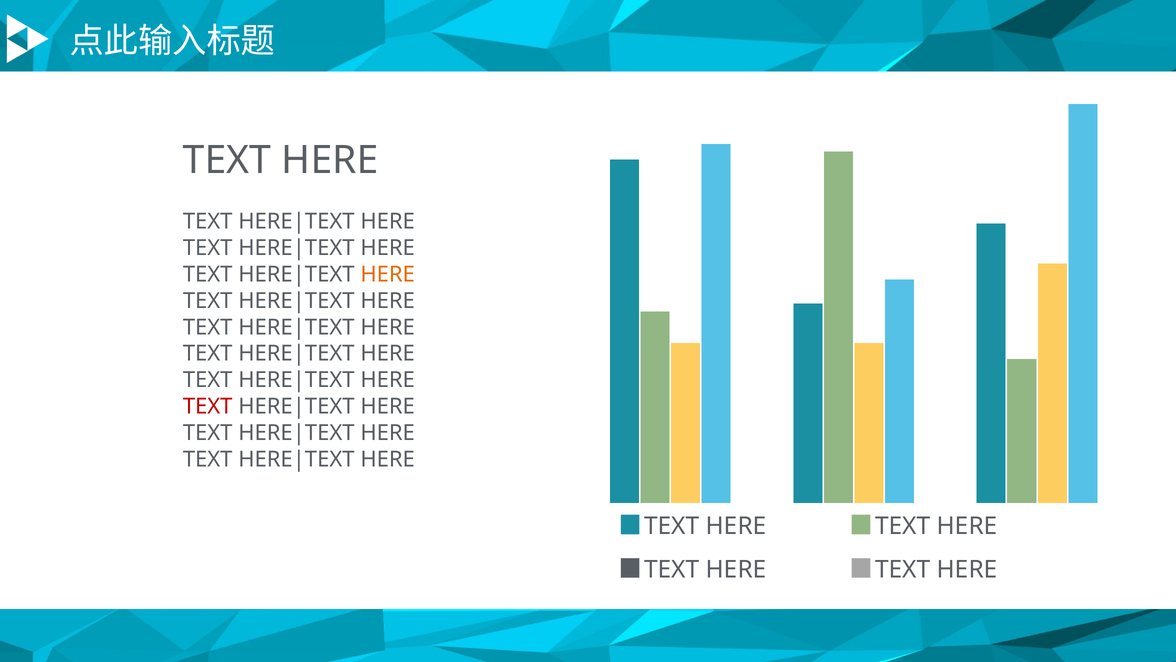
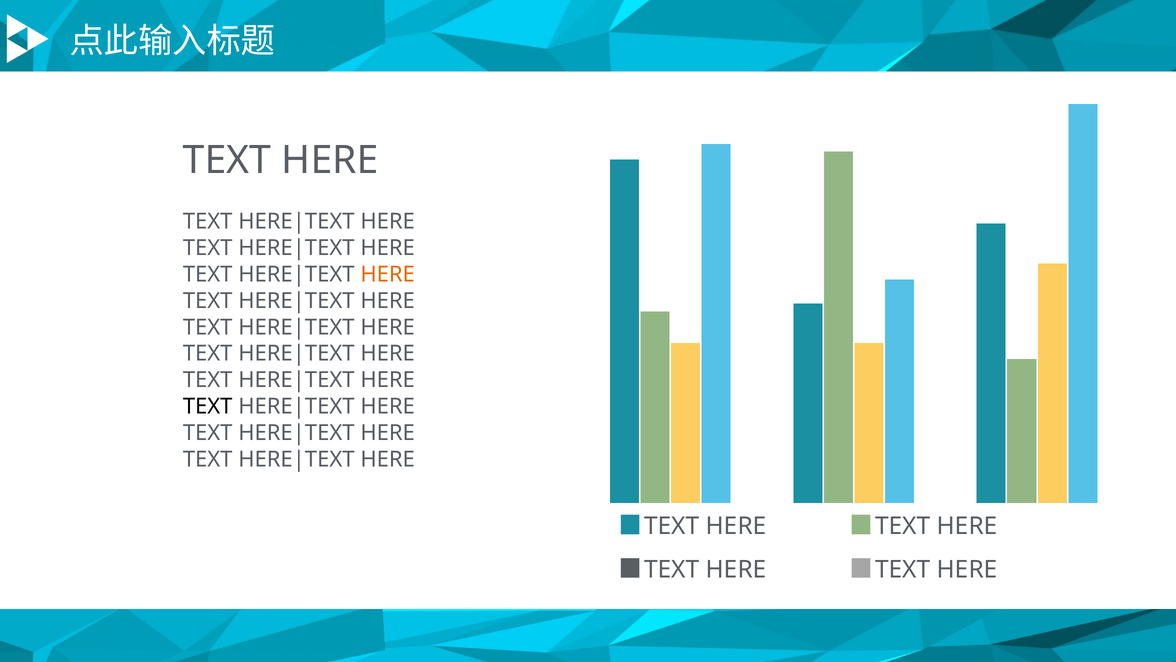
TEXT at (208, 406) colour: red -> black
